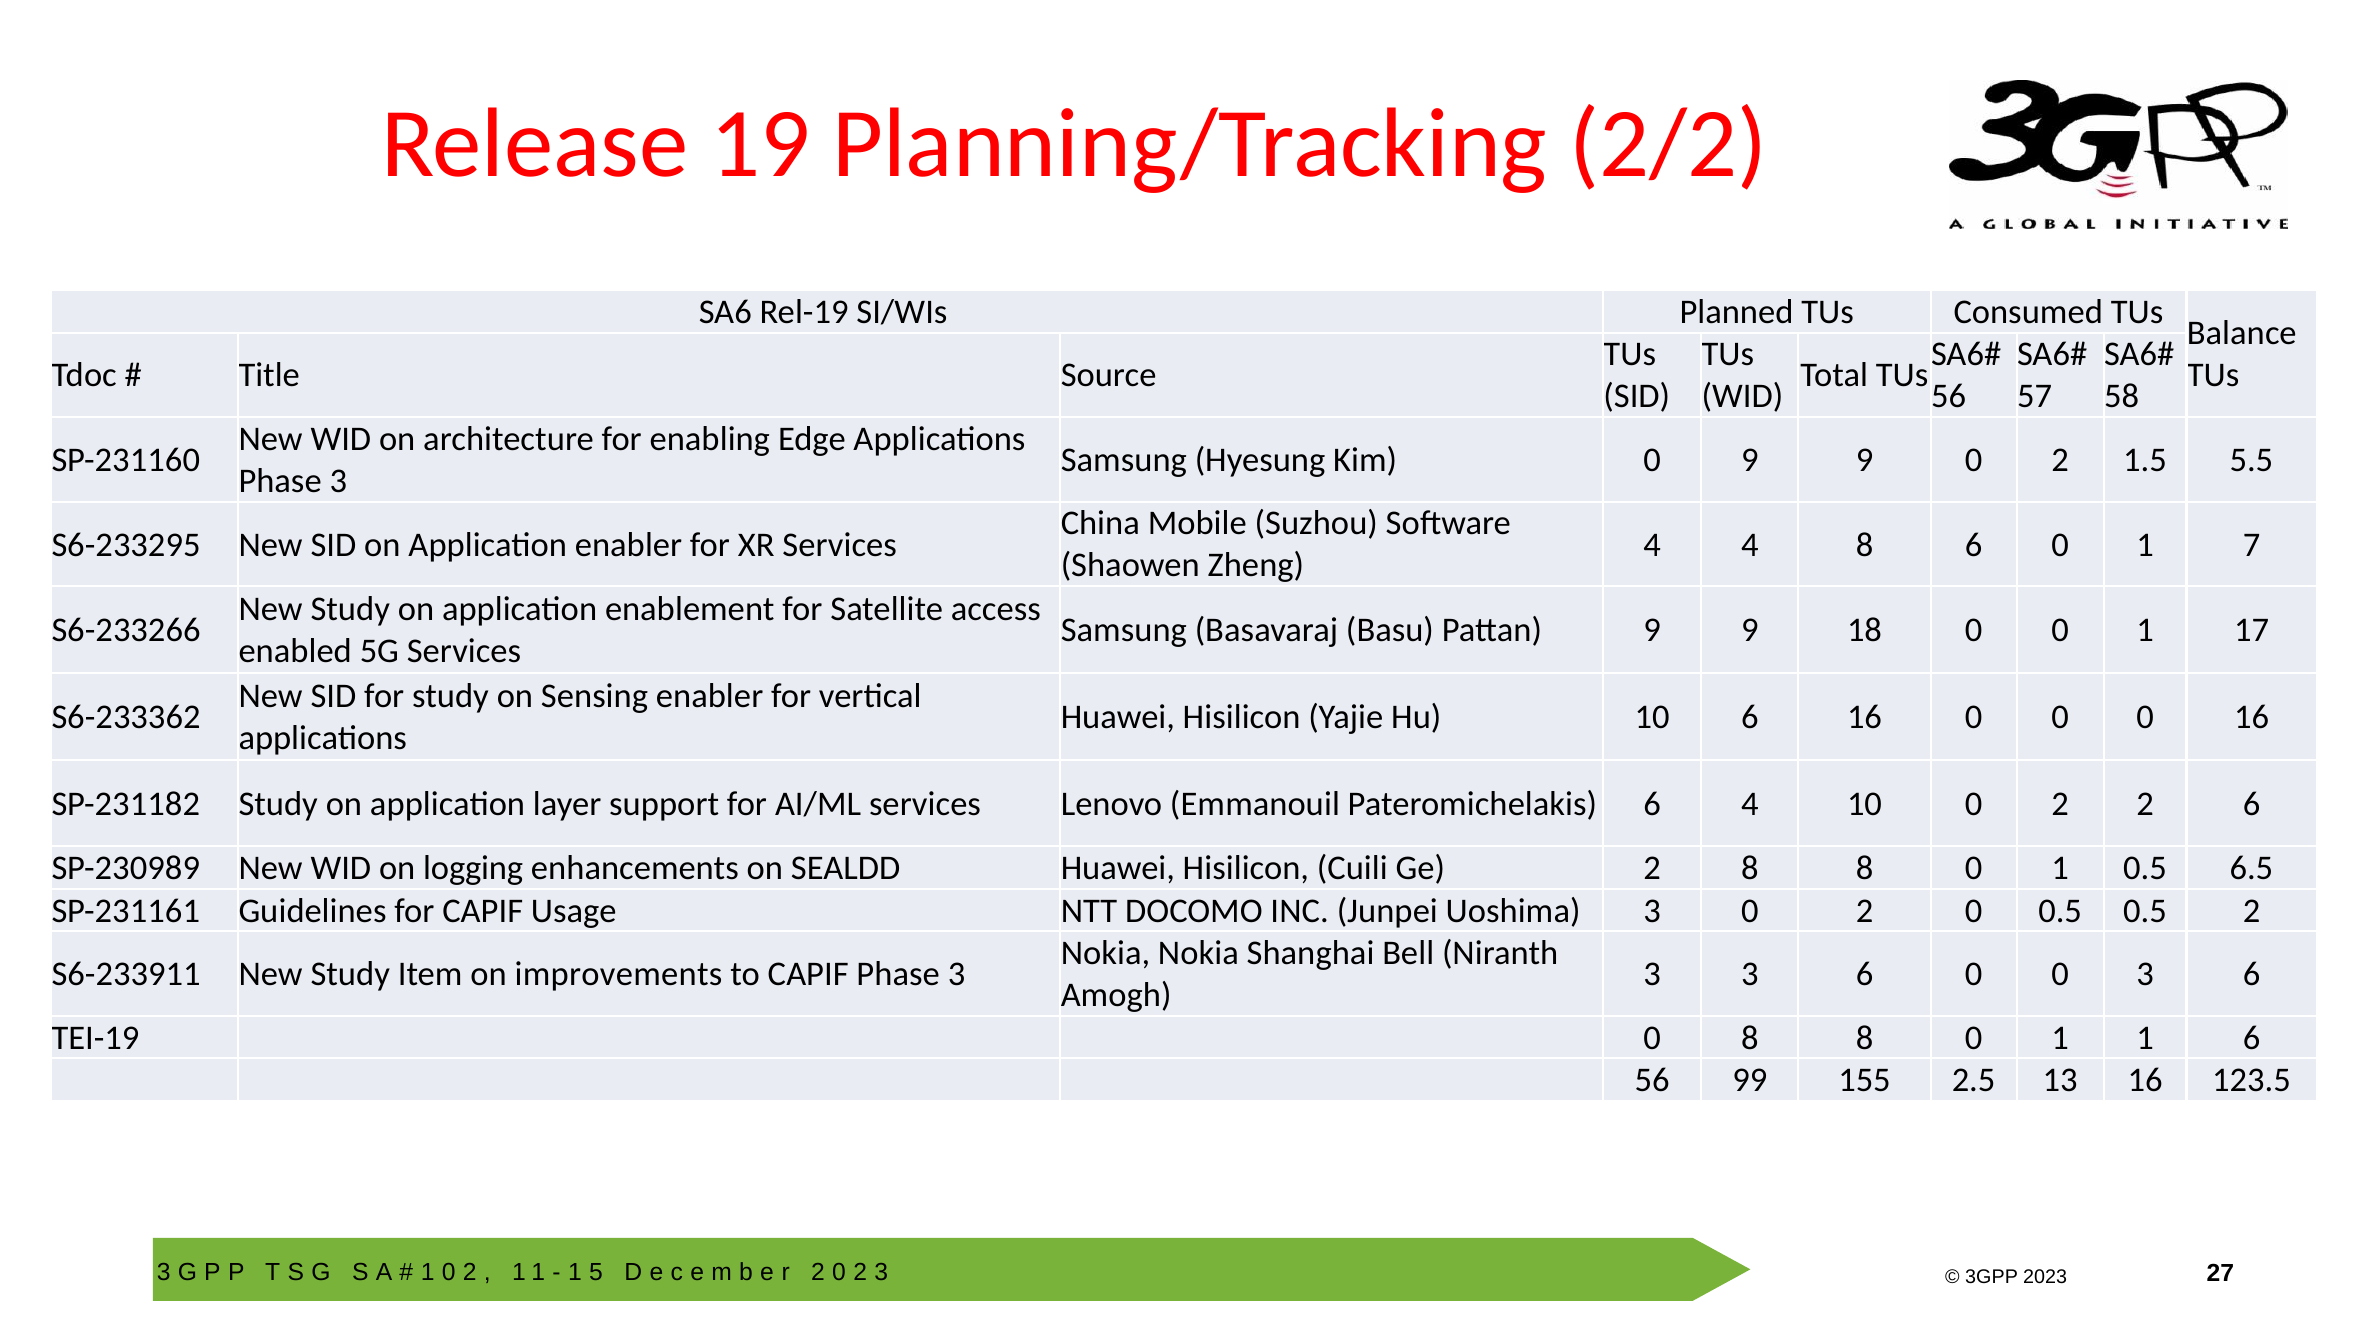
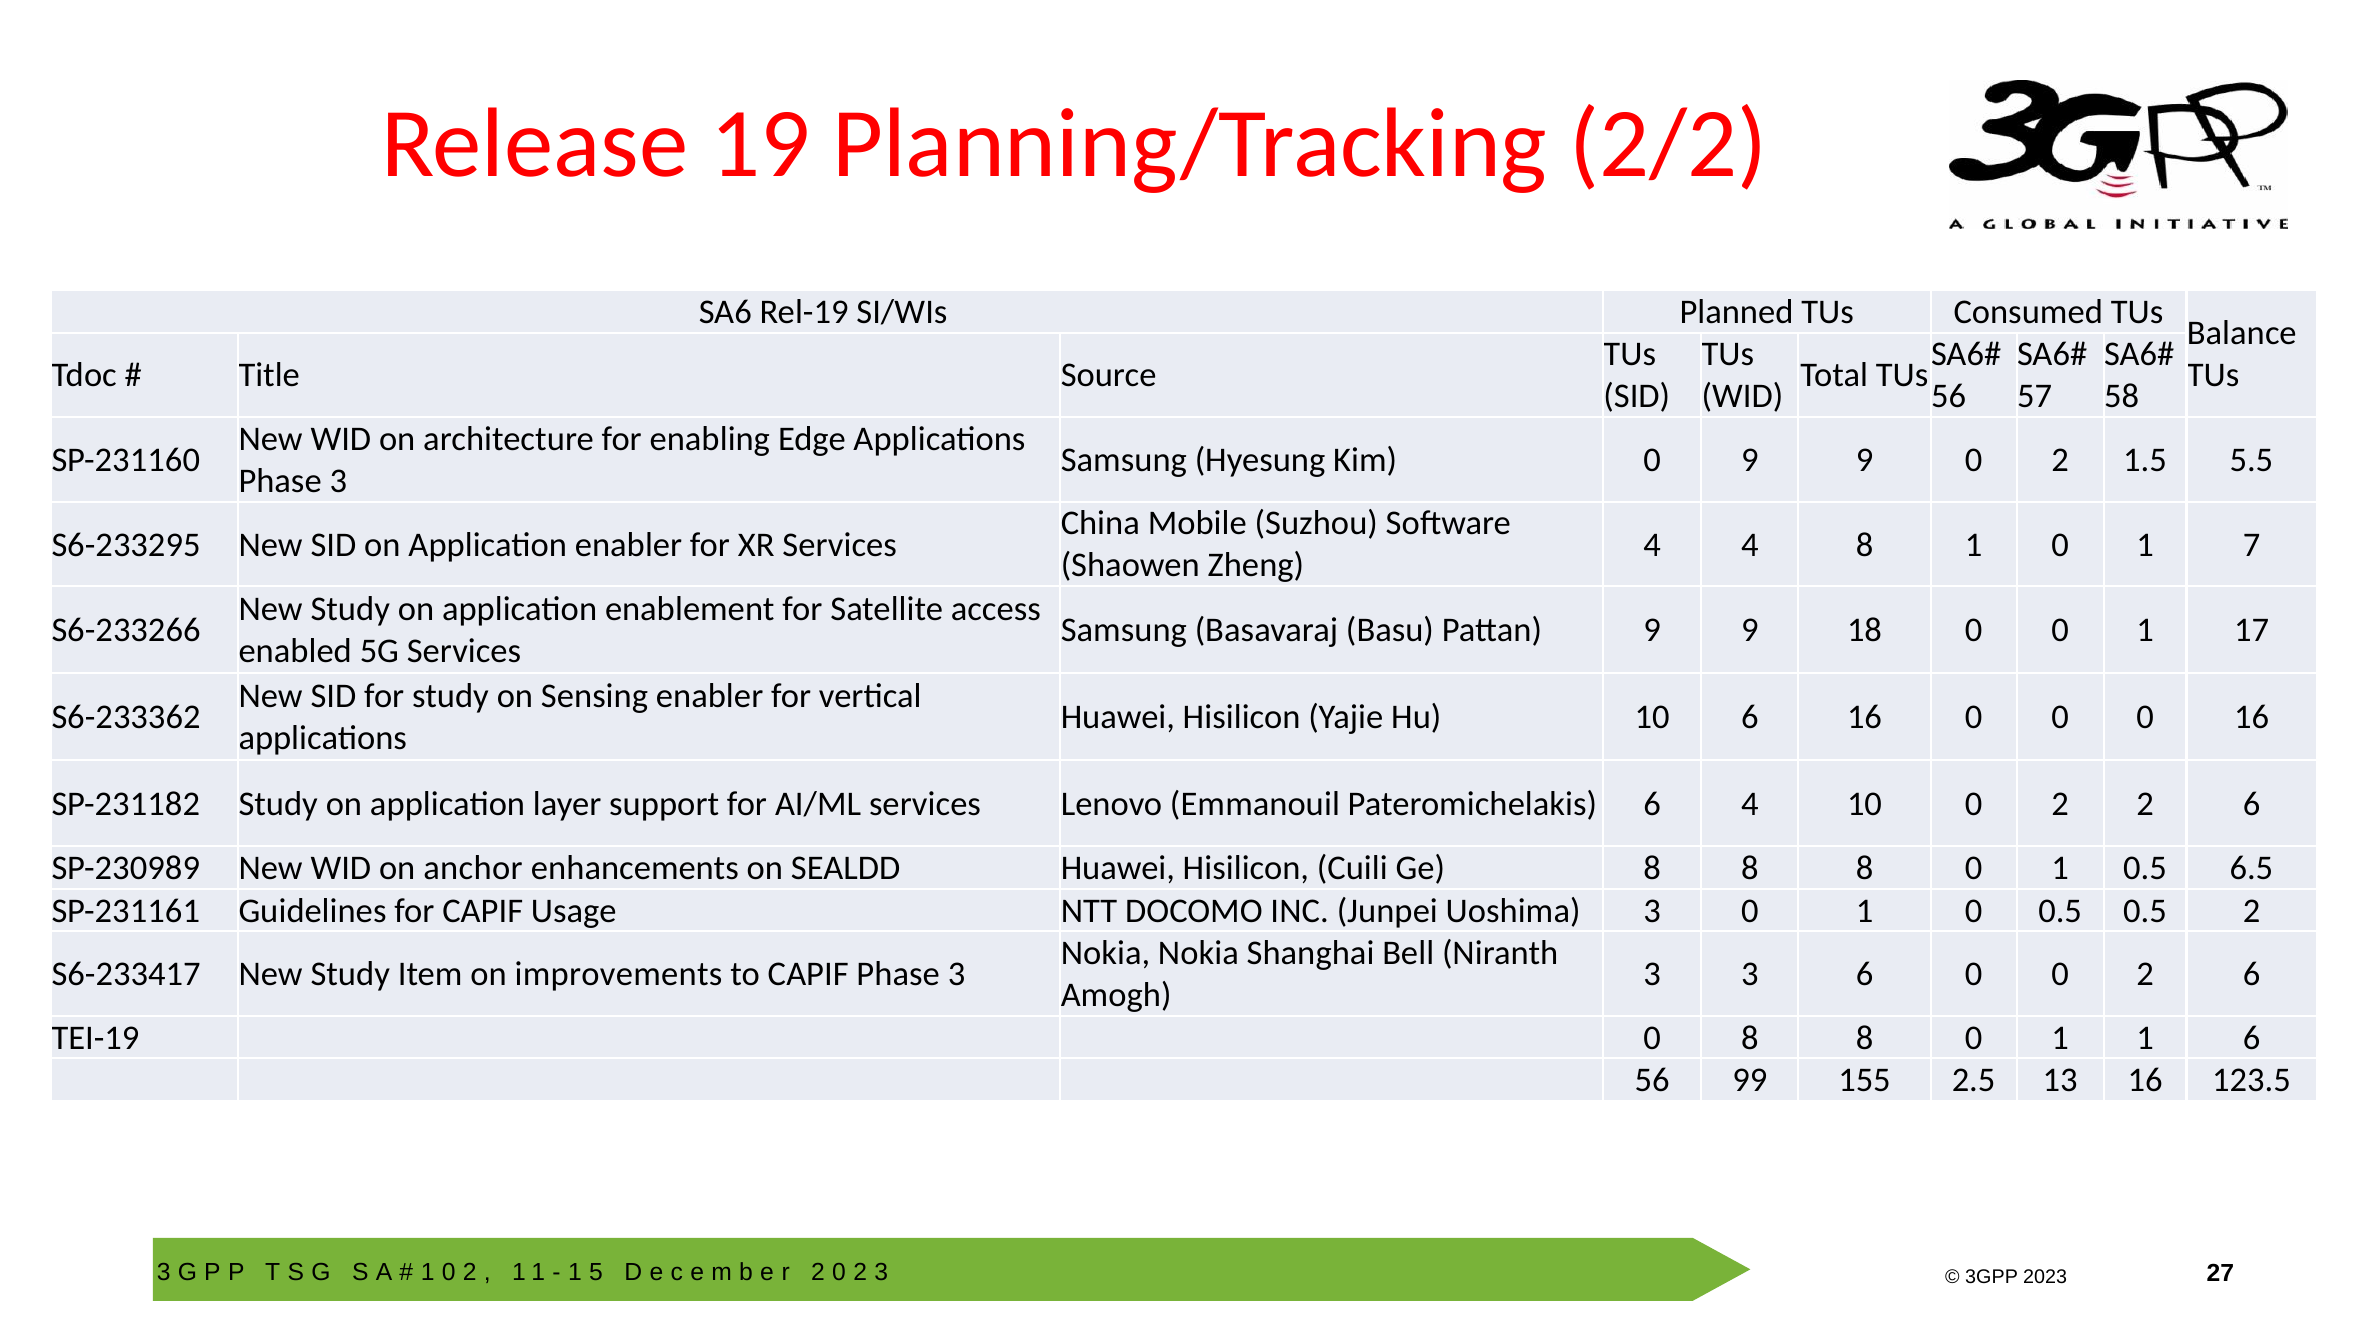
8 6: 6 -> 1
logging: logging -> anchor
Ge 2: 2 -> 8
3 0 2: 2 -> 1
S6-233911: S6-233911 -> S6-233417
0 0 3: 3 -> 2
